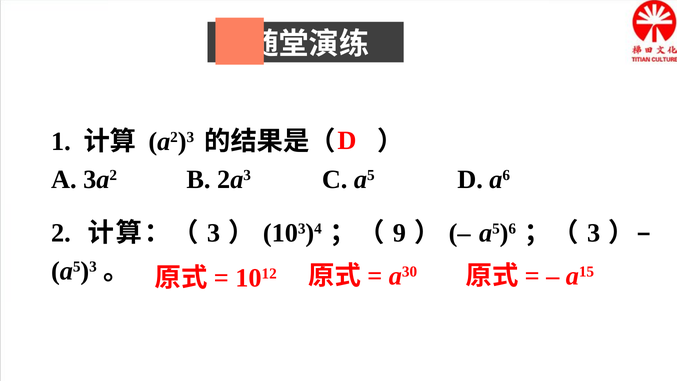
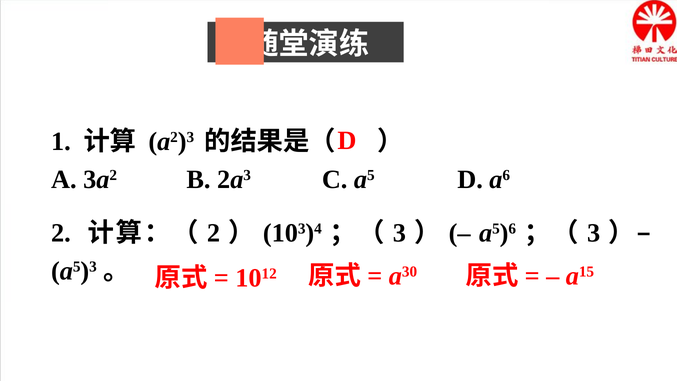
3 at (214, 233): 3 -> 2
9 at (399, 233): 9 -> 3
